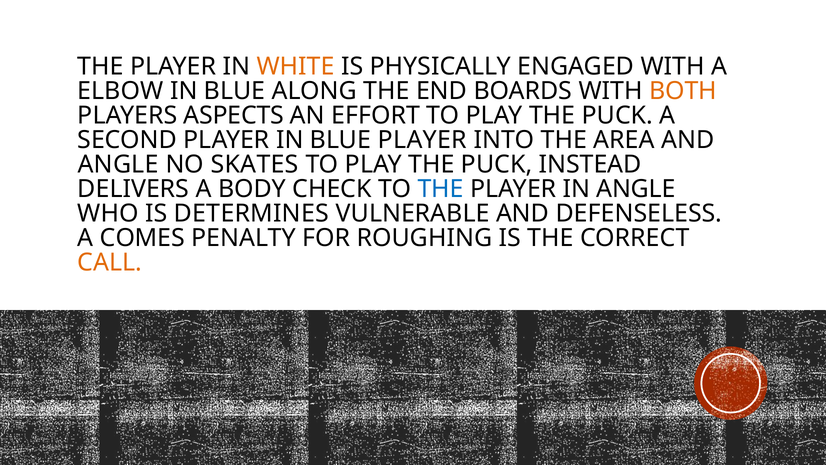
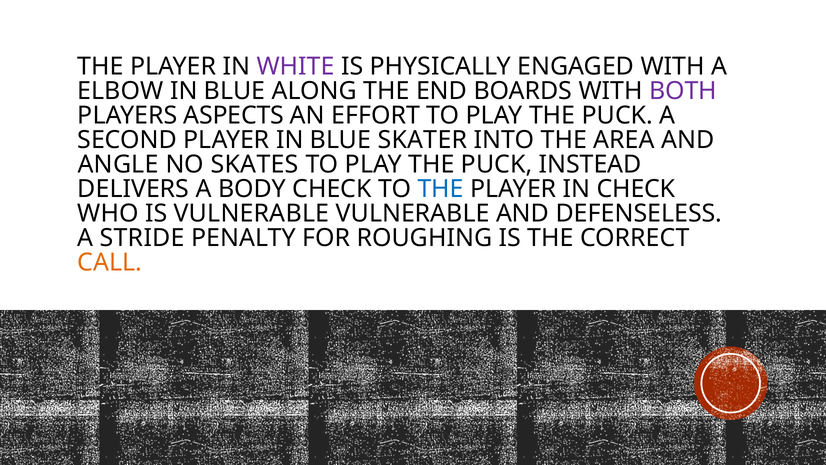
WHITE colour: orange -> purple
BOTH colour: orange -> purple
BLUE PLAYER: PLAYER -> SKATER
IN ANGLE: ANGLE -> CHECK
IS DETERMINES: DETERMINES -> VULNERABLE
COMES: COMES -> STRIDE
